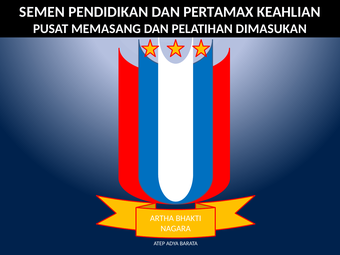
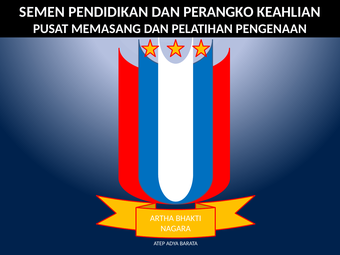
PERTAMAX: PERTAMAX -> PERANGKO
DIMASUKAN: DIMASUKAN -> PENGENAAN
